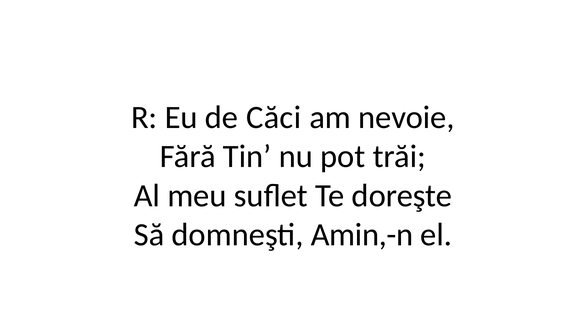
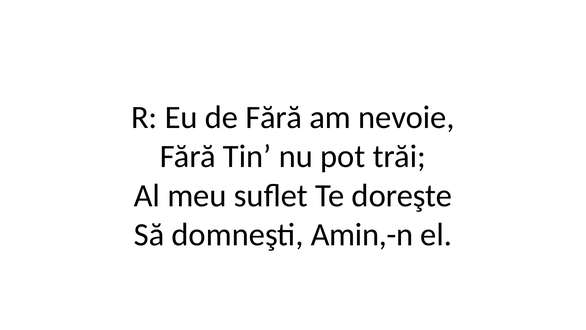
de Căci: Căci -> Fără
